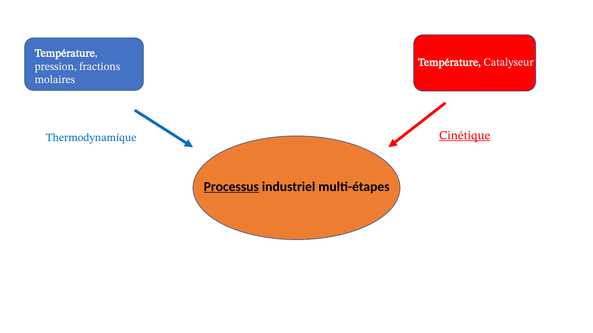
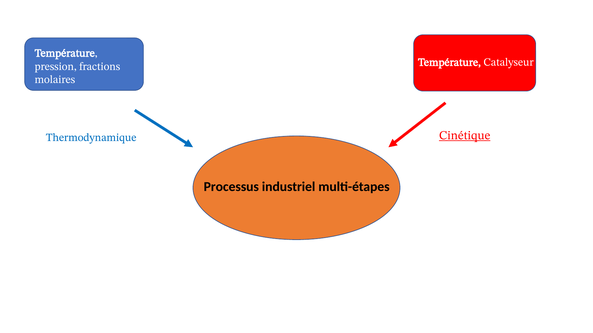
Processus underline: present -> none
